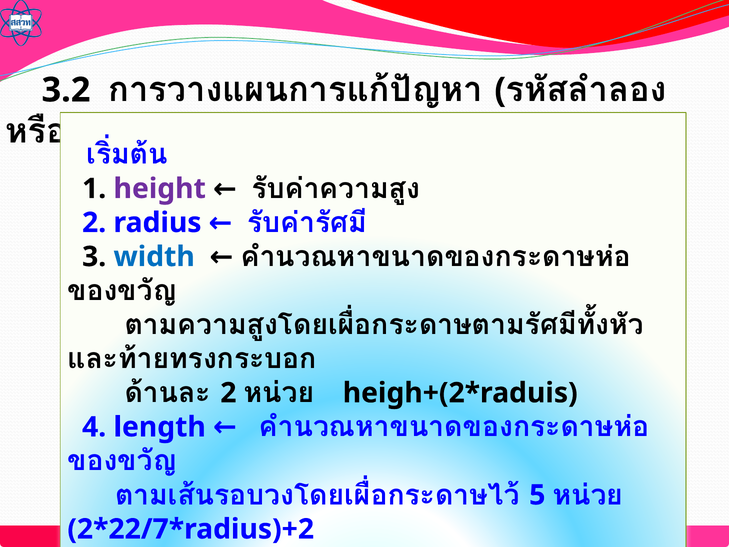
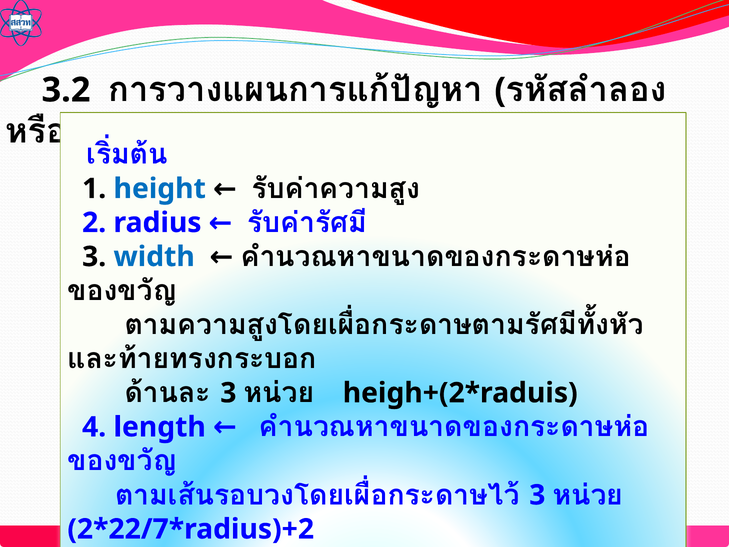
height colour: purple -> blue
2 at (228, 393): 2 -> 3
5 at (537, 495): 5 -> 3
